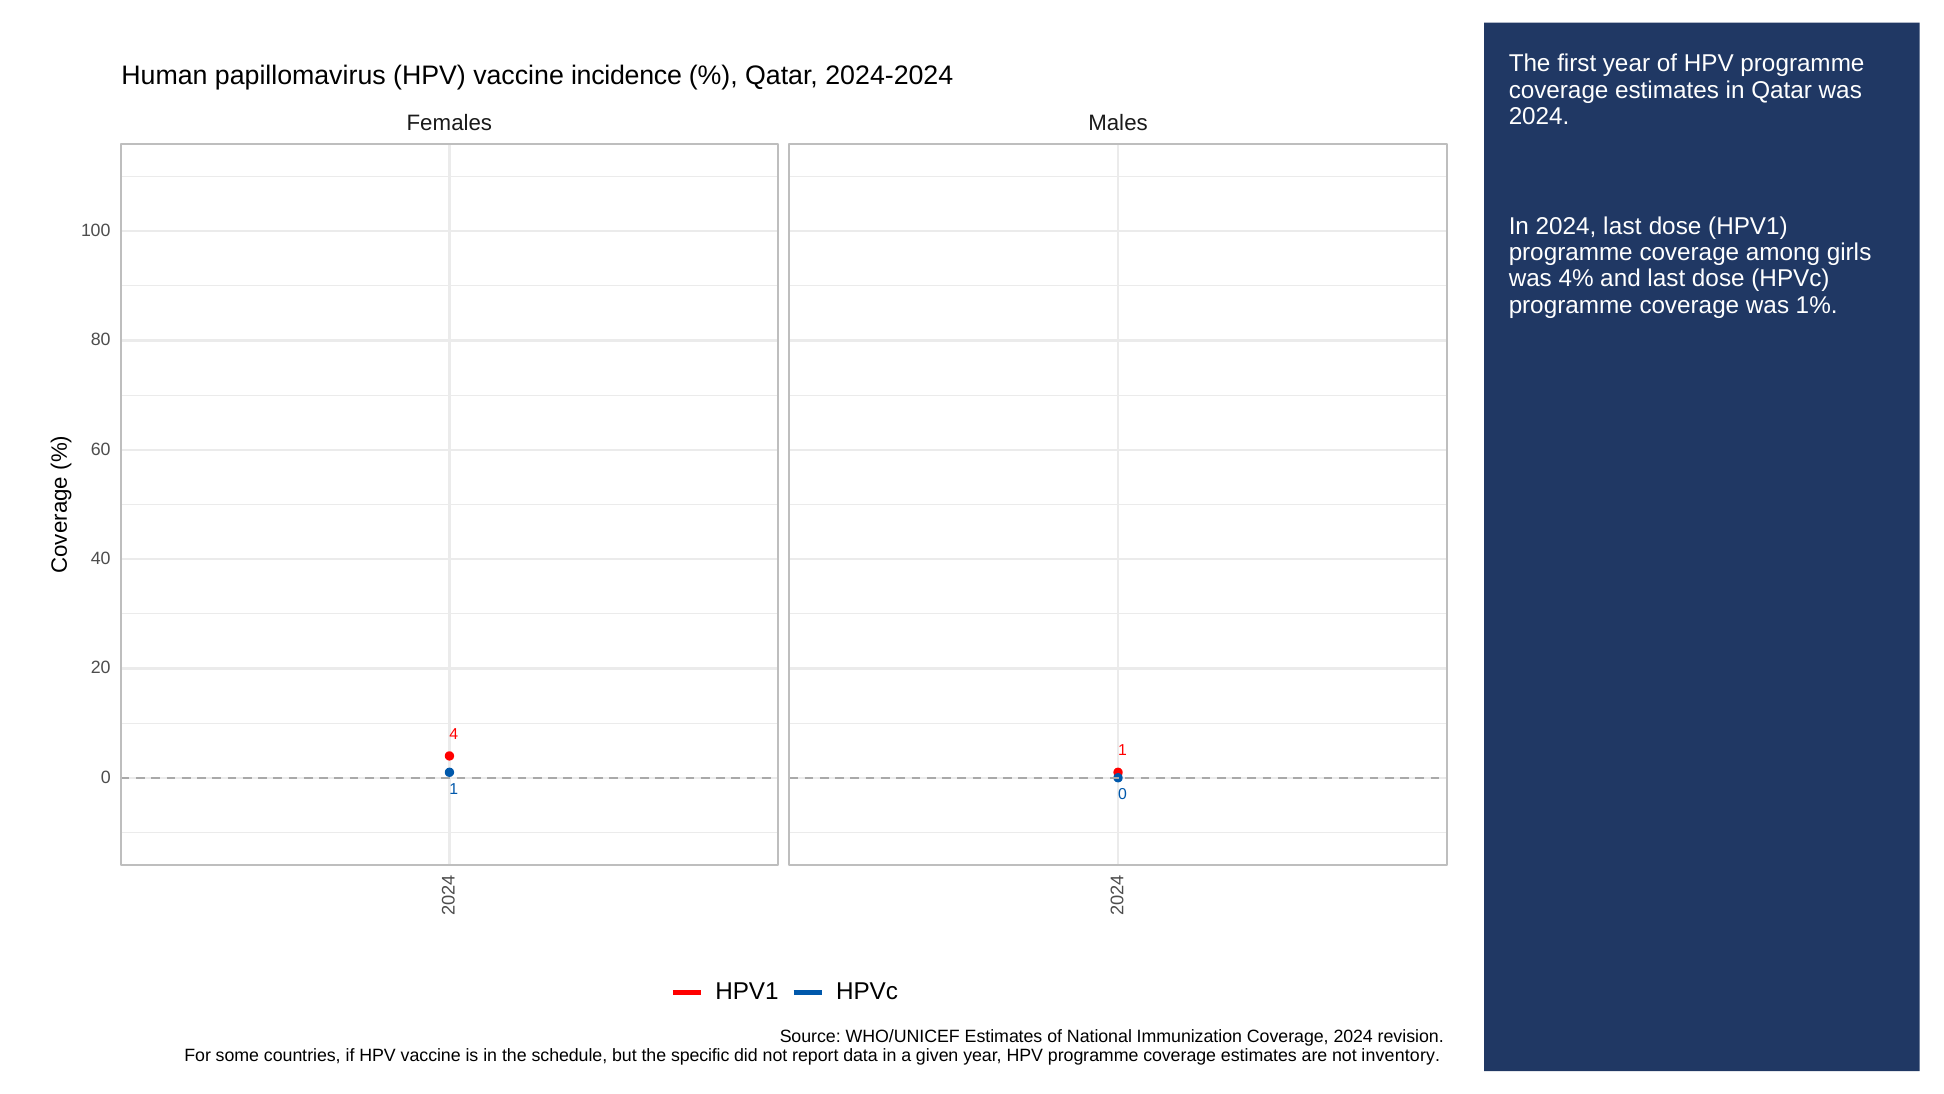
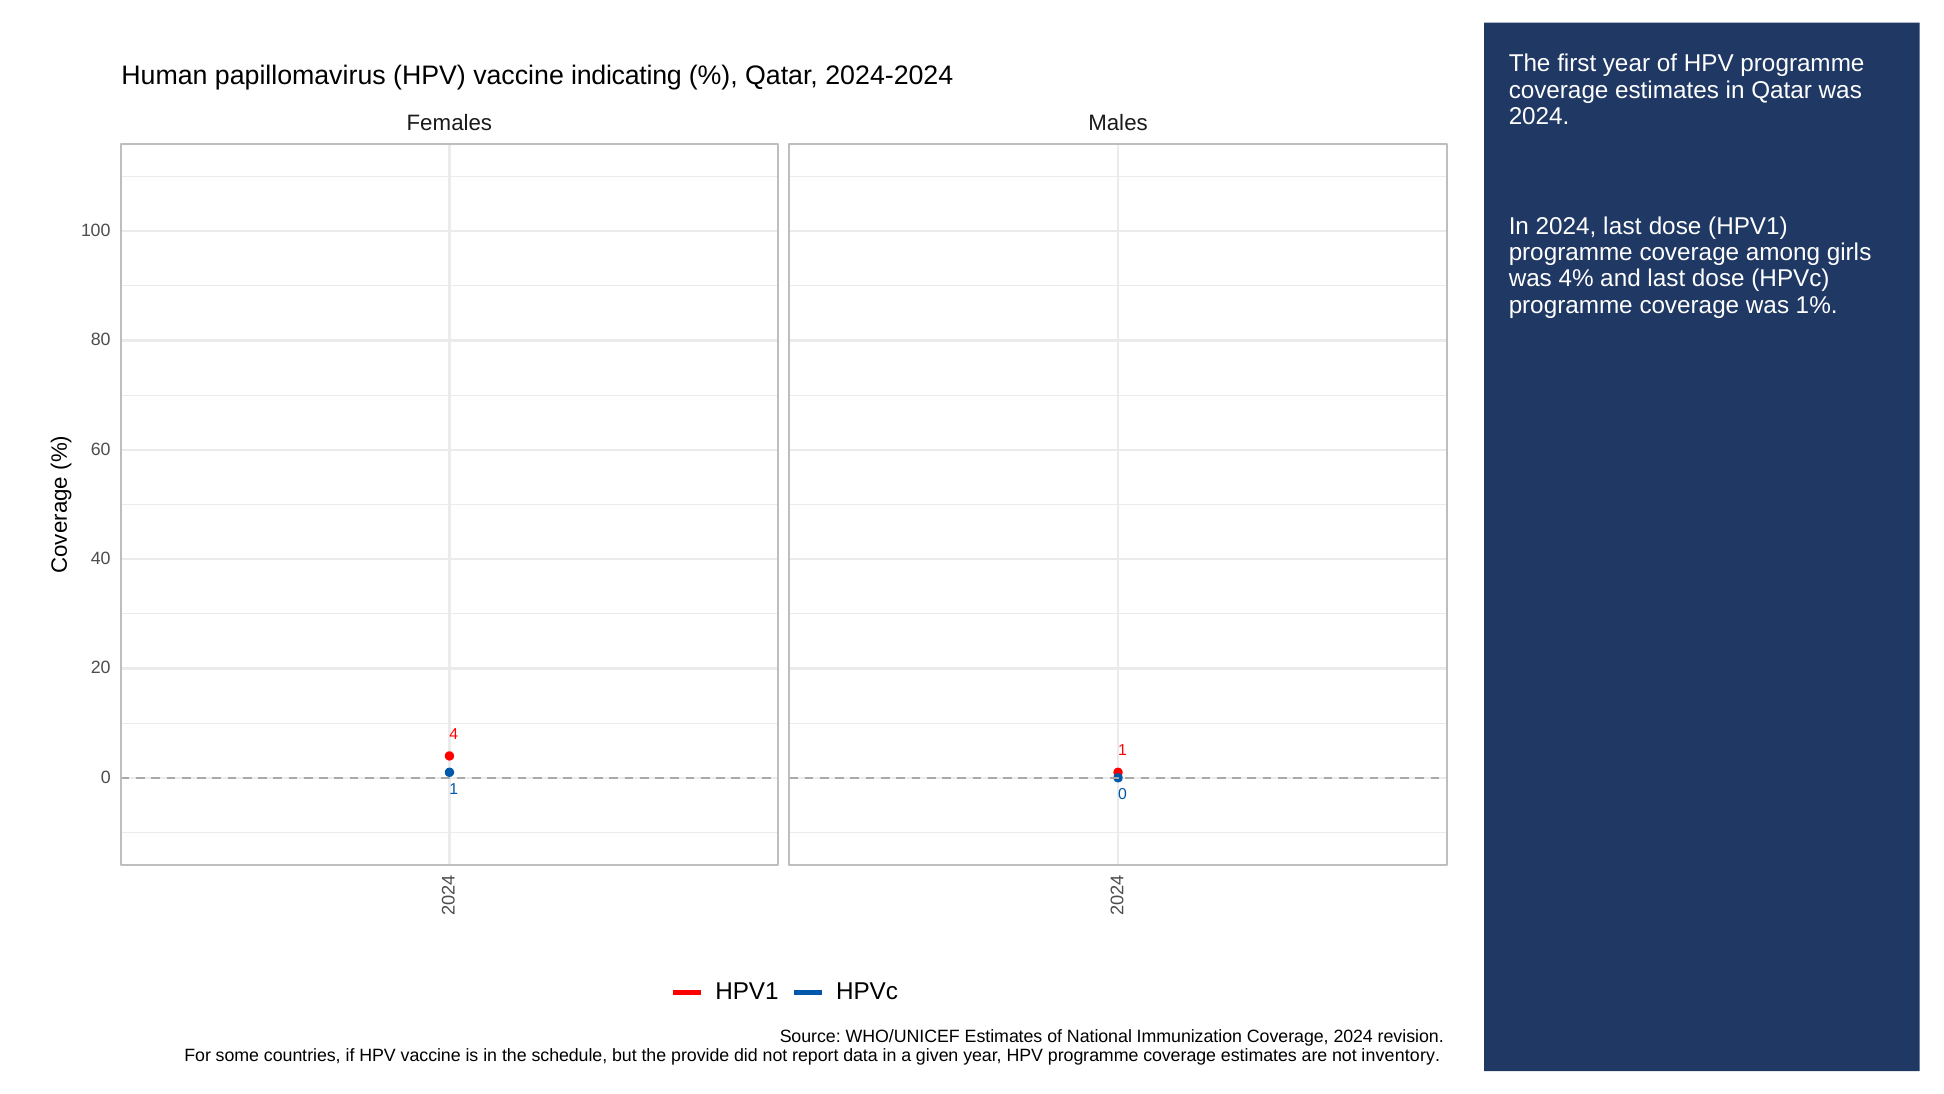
incidence: incidence -> indicating
specific: specific -> provide
